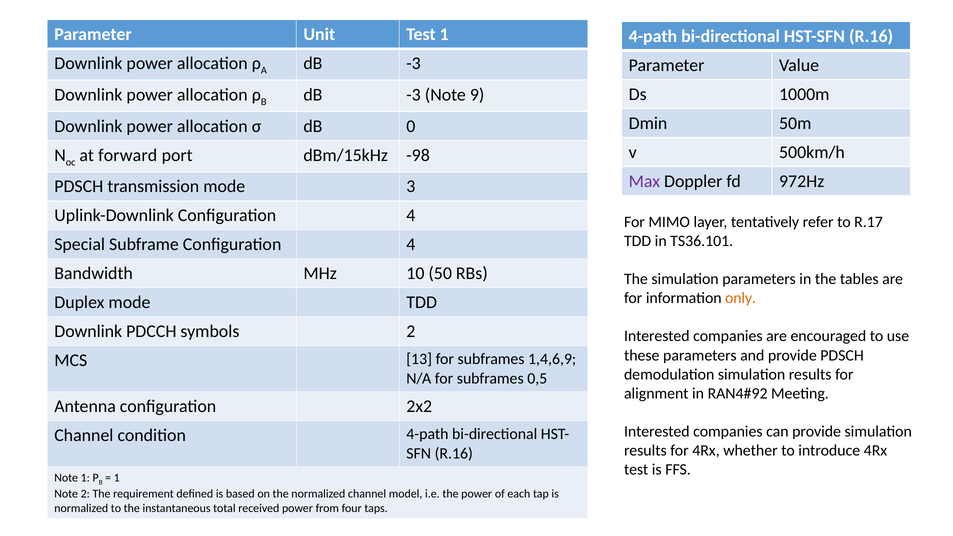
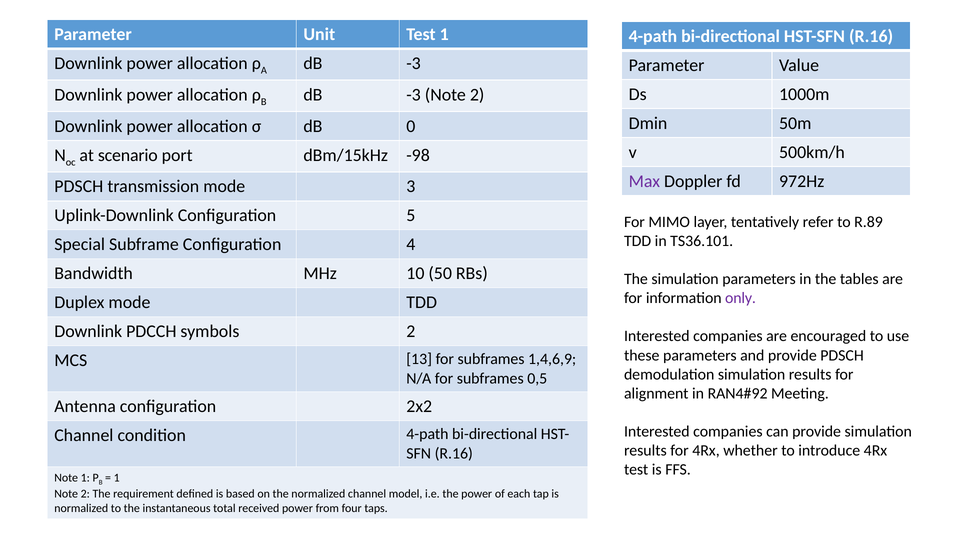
-3 Note 9: 9 -> 2
forward: forward -> scenario
Uplink-Downlink Configuration 4: 4 -> 5
R.17: R.17 -> R.89
only colour: orange -> purple
